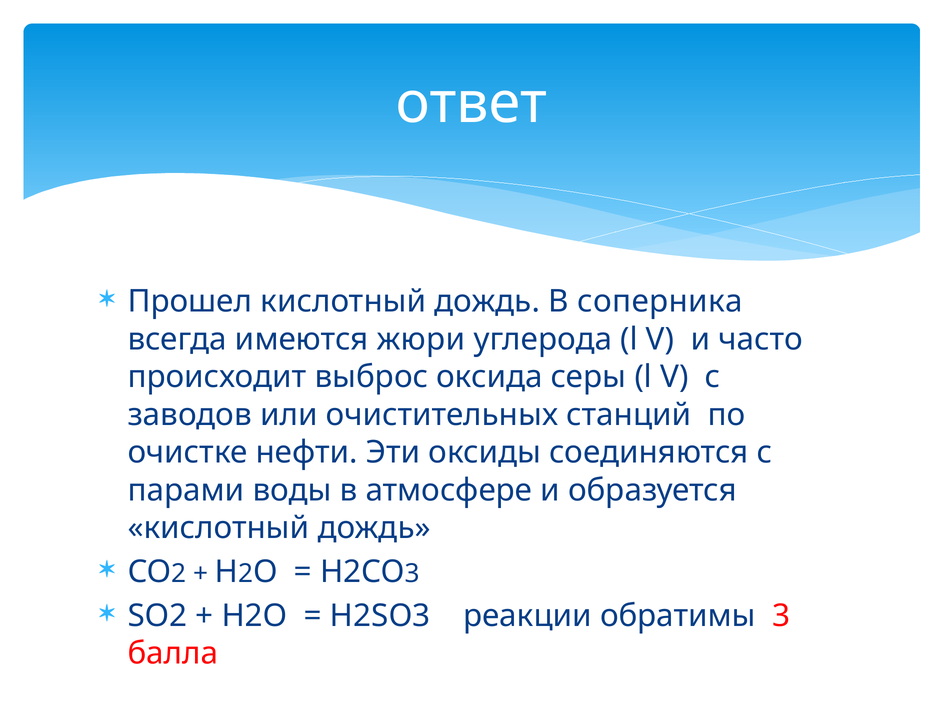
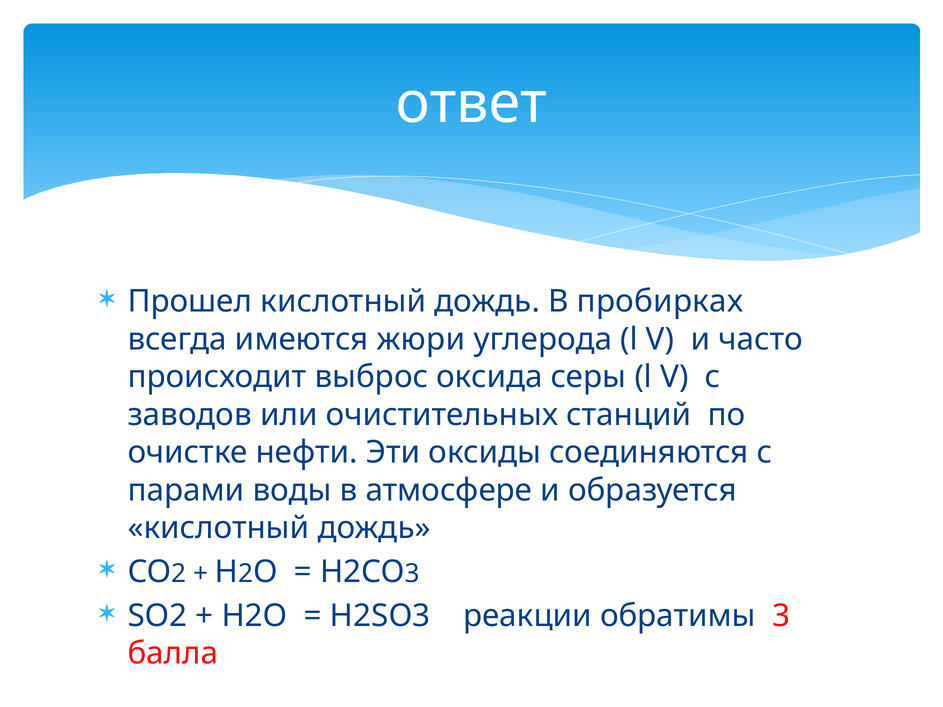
соперника: соперника -> пробирках
